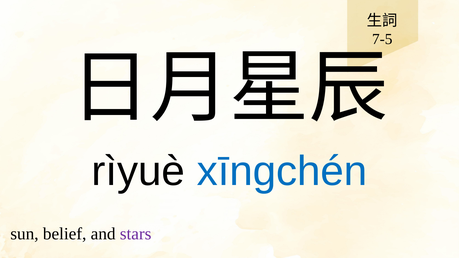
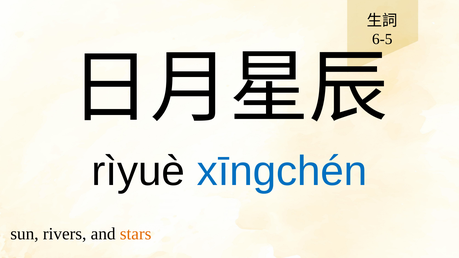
7-5: 7-5 -> 6-5
belief: belief -> rivers
stars colour: purple -> orange
